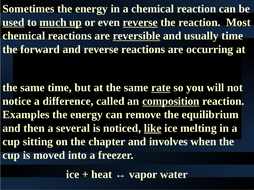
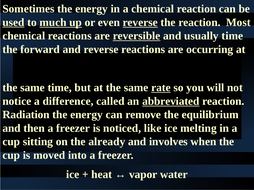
composition: composition -> abbreviated
Examples: Examples -> Radiation
then a several: several -> freezer
like underline: present -> none
chapter: chapter -> already
